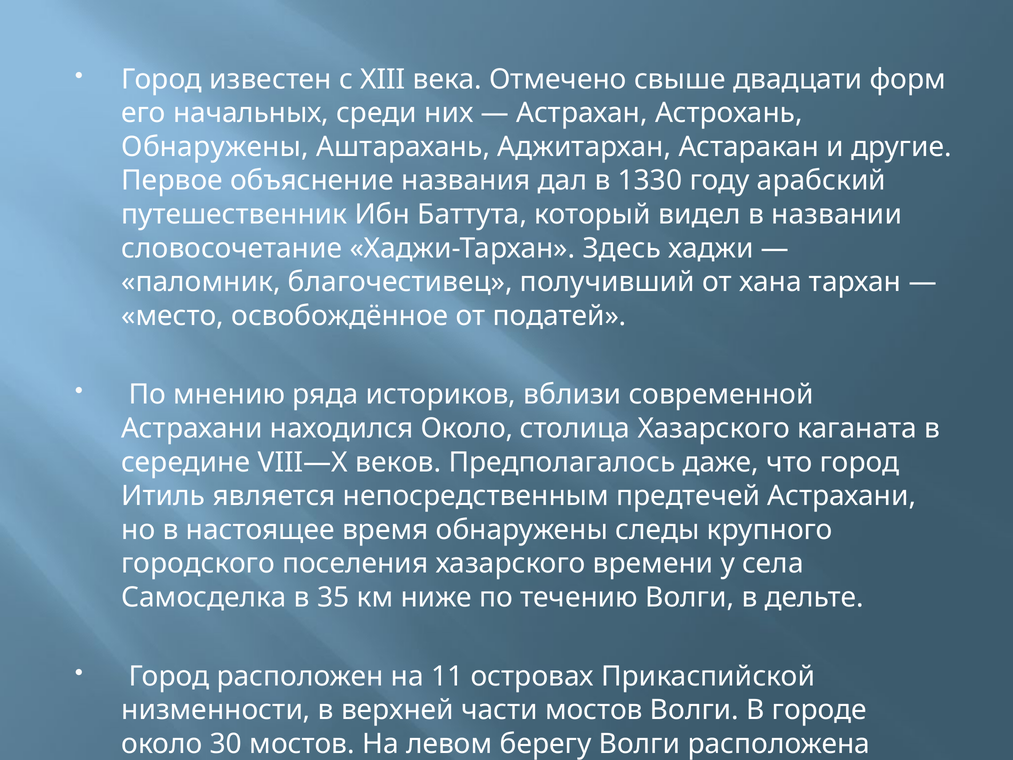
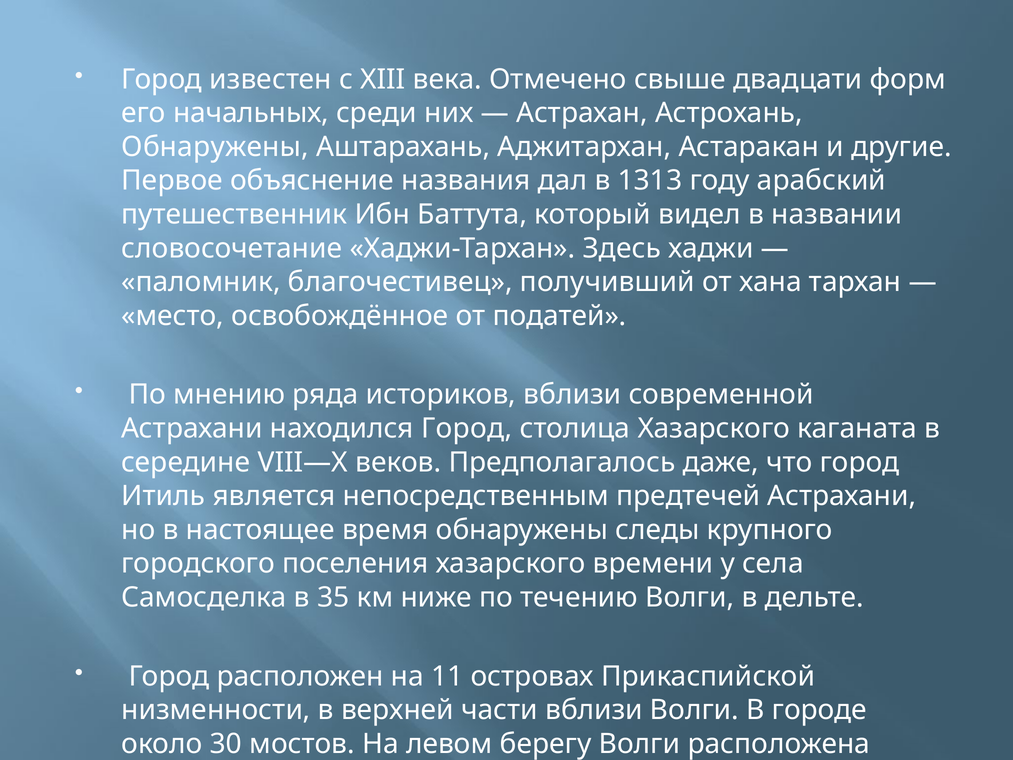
1330: 1330 -> 1313
находился Около: Около -> Город
части мостов: мостов -> вблизи
